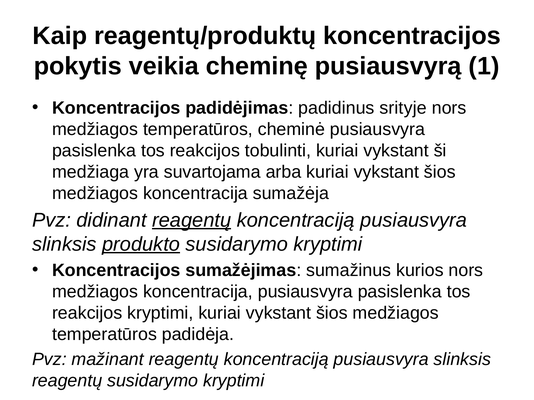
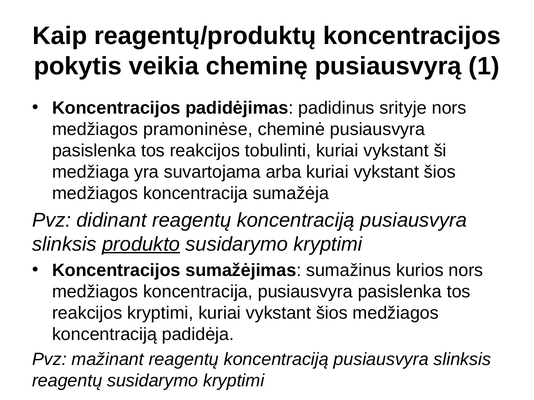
temperatūros at (198, 129): temperatūros -> pramoninėse
reagentų at (192, 220) underline: present -> none
temperatūros at (105, 335): temperatūros -> koncentraciją
